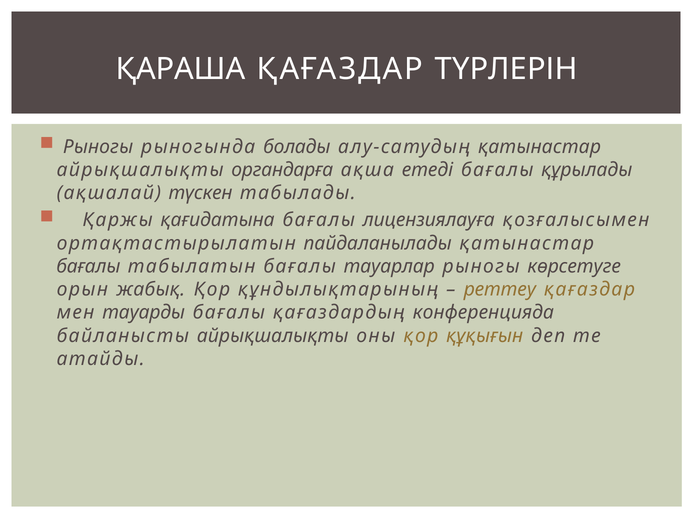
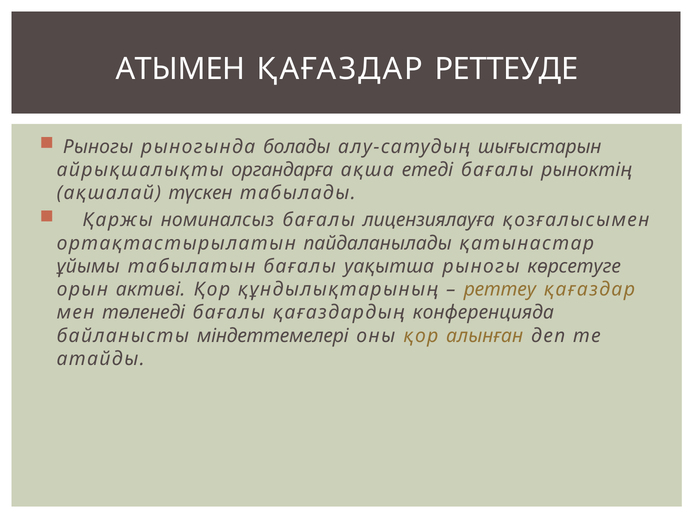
ҚАРАША: ҚАРАША -> АТЫМЕН
ТҮРЛЕРІН: ТҮРЛЕРІН -> РЕТТЕУДЕ
алу-сатудың қатынастар: қатынастар -> шығыстарын
құрылады: құрылады -> рыноктің
қағидатына: қағидатына -> номиналсыз
бағалы at (88, 267): бағалы -> ұйымы
тауарлар: тауарлар -> уақытша
жабық: жабық -> активі
тауарды: тауарды -> төленеді
байланысты айрықшалықты: айрықшалықты -> міндеттемелері
құқығын: құқығын -> алынған
